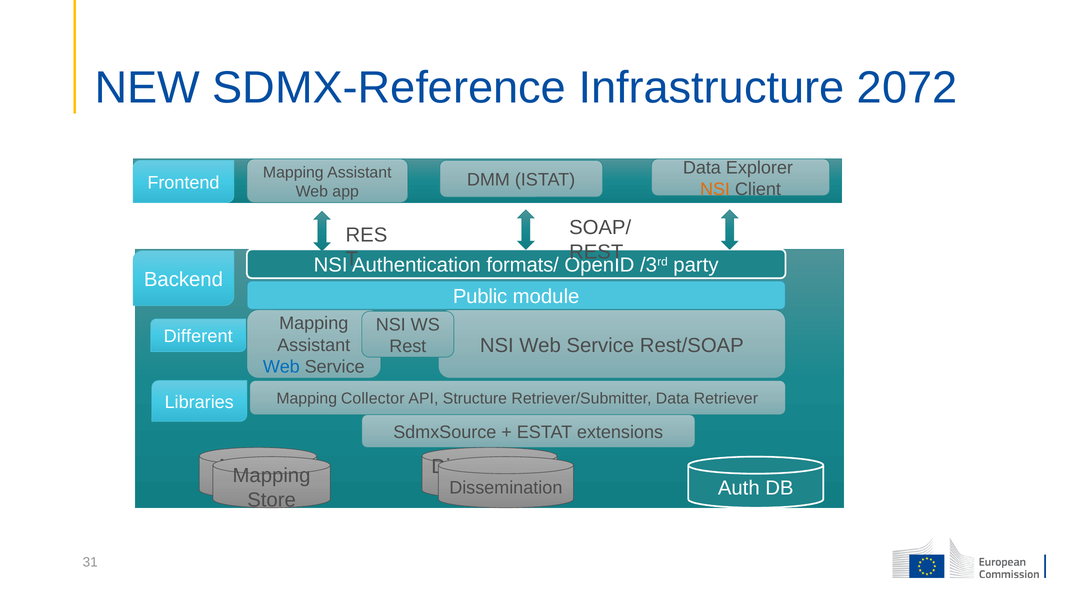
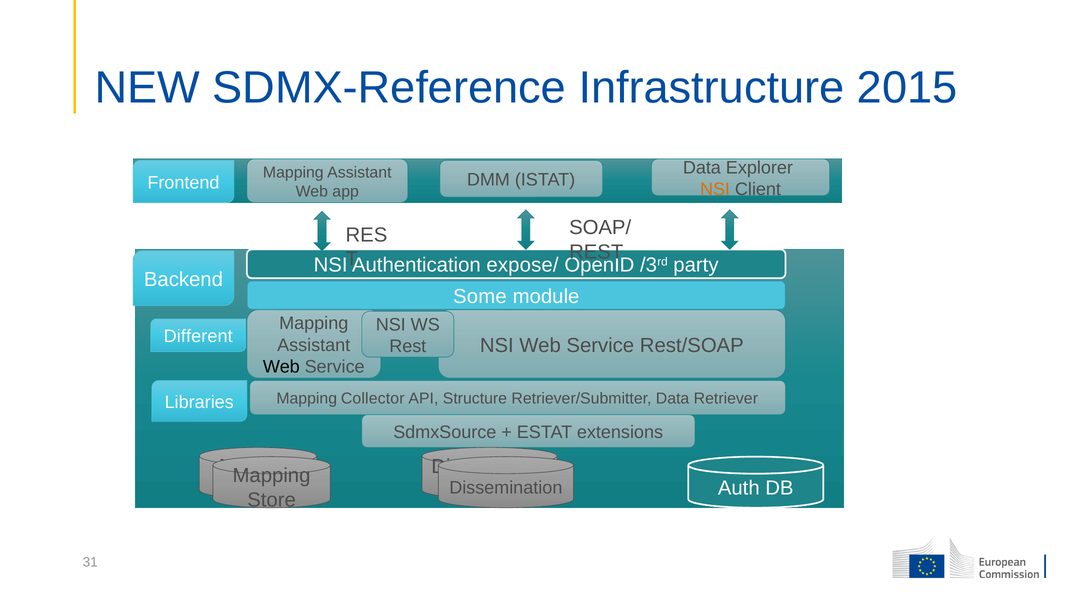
2072: 2072 -> 2015
formats/: formats/ -> expose/
Public: Public -> Some
Web at (281, 367) colour: blue -> black
